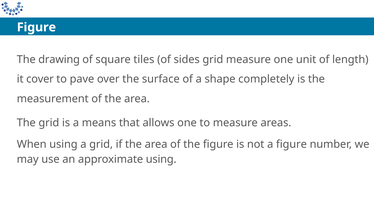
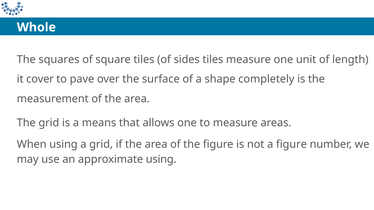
Figure at (36, 27): Figure -> Whole
drawing: drawing -> squares
sides grid: grid -> tiles
